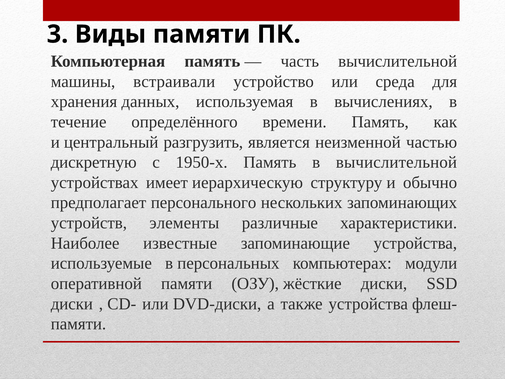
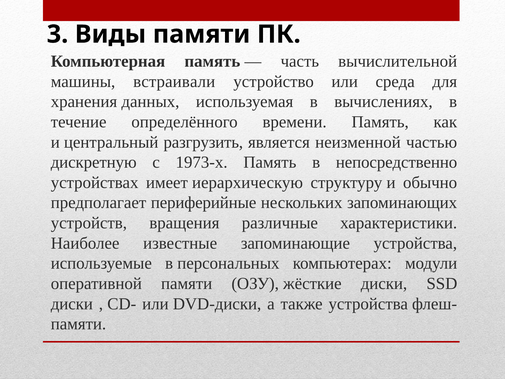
1950-х: 1950-х -> 1973-х
в вычислительной: вычислительной -> непосредственно
персонального: персонального -> периферийные
элементы: элементы -> вращения
